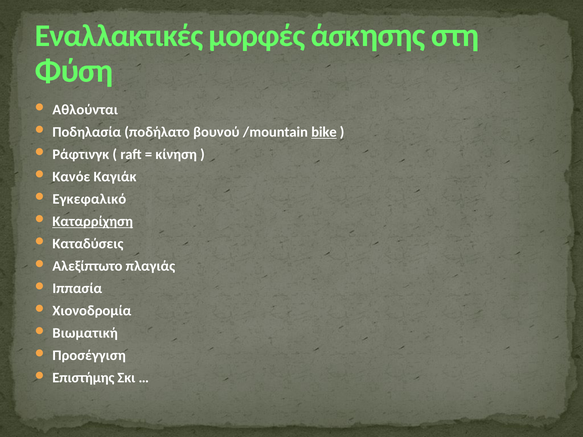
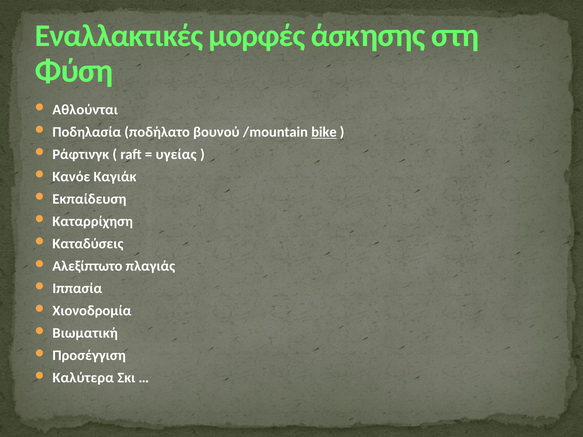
κίνηση: κίνηση -> υγείας
Εγκεφαλικό: Εγκεφαλικό -> Εκπαίδευση
Καταρρίχηση underline: present -> none
Επιστήμης: Επιστήμης -> Καλύτερα
